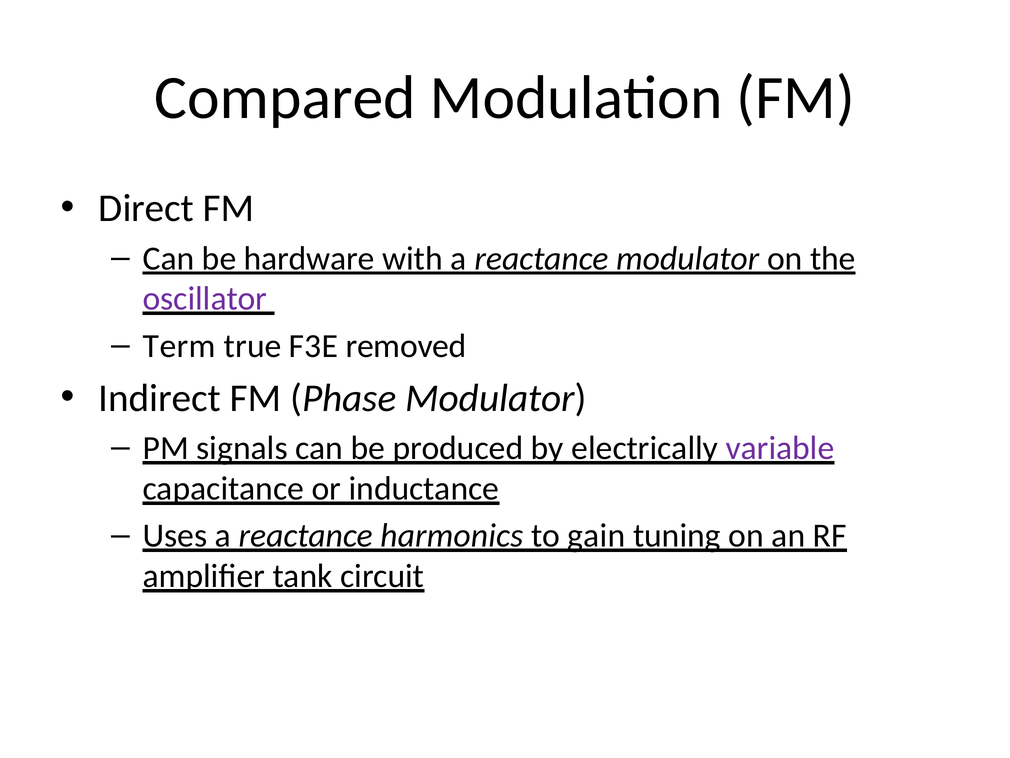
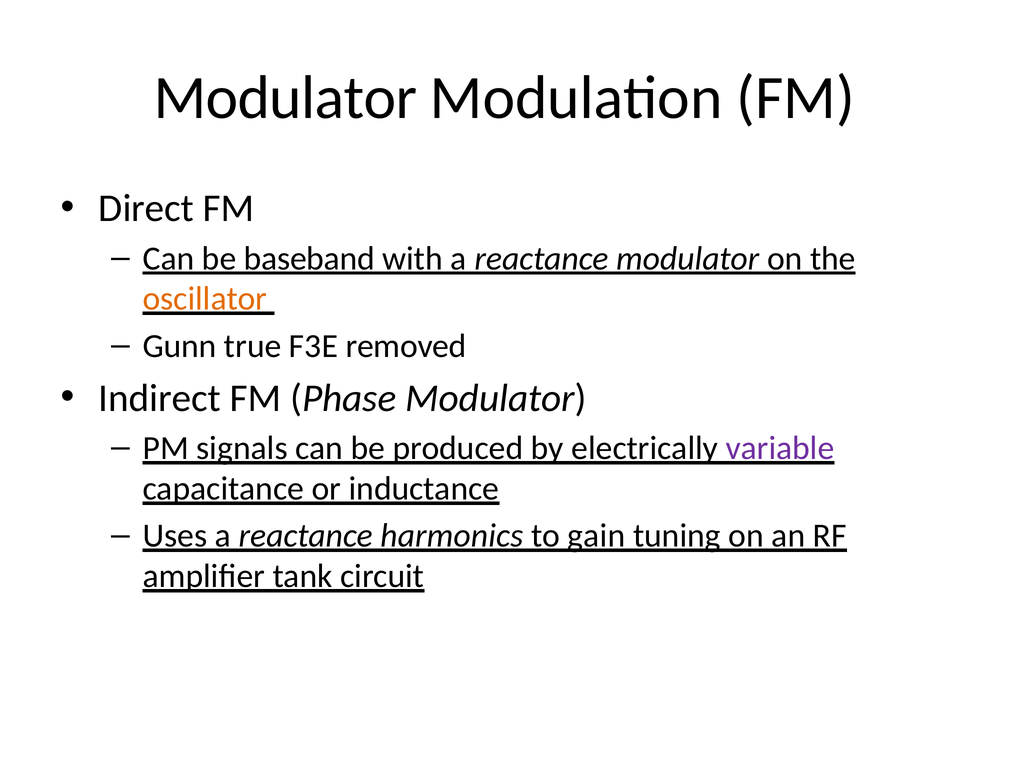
Compared at (285, 98): Compared -> Modulator
hardware: hardware -> baseband
oscillator colour: purple -> orange
Term: Term -> Gunn
